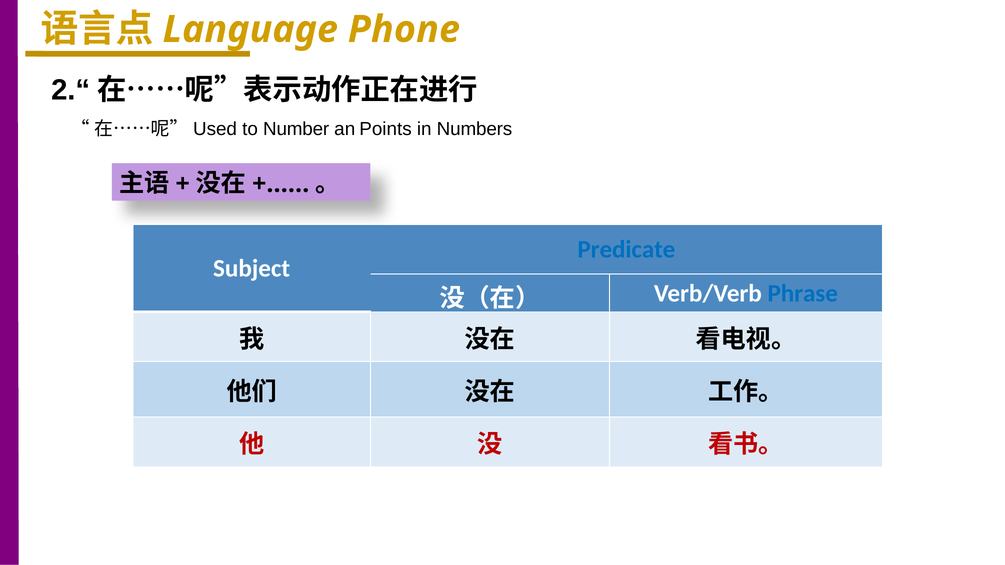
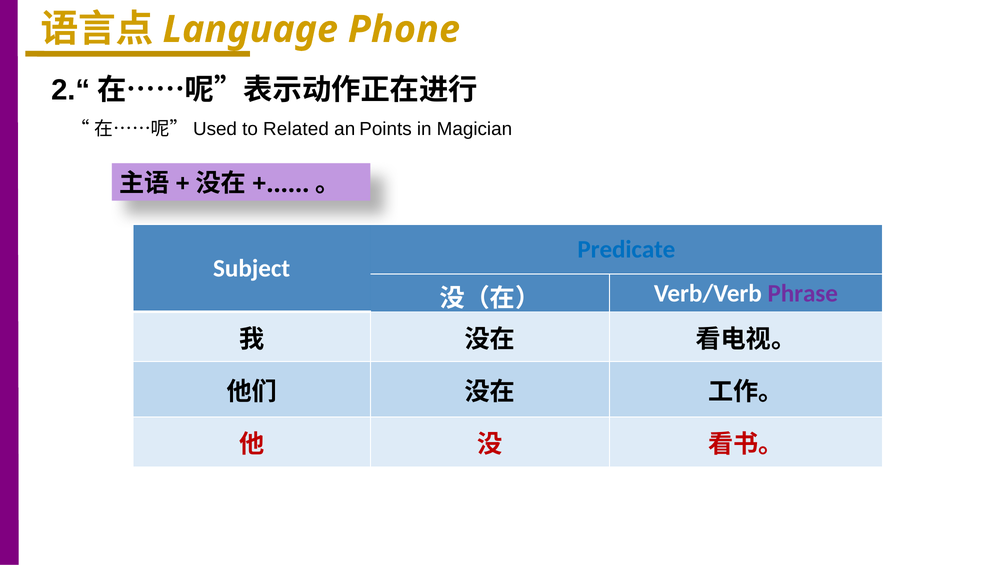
Number: Number -> Related
Numbers: Numbers -> Magician
Phrase colour: blue -> purple
